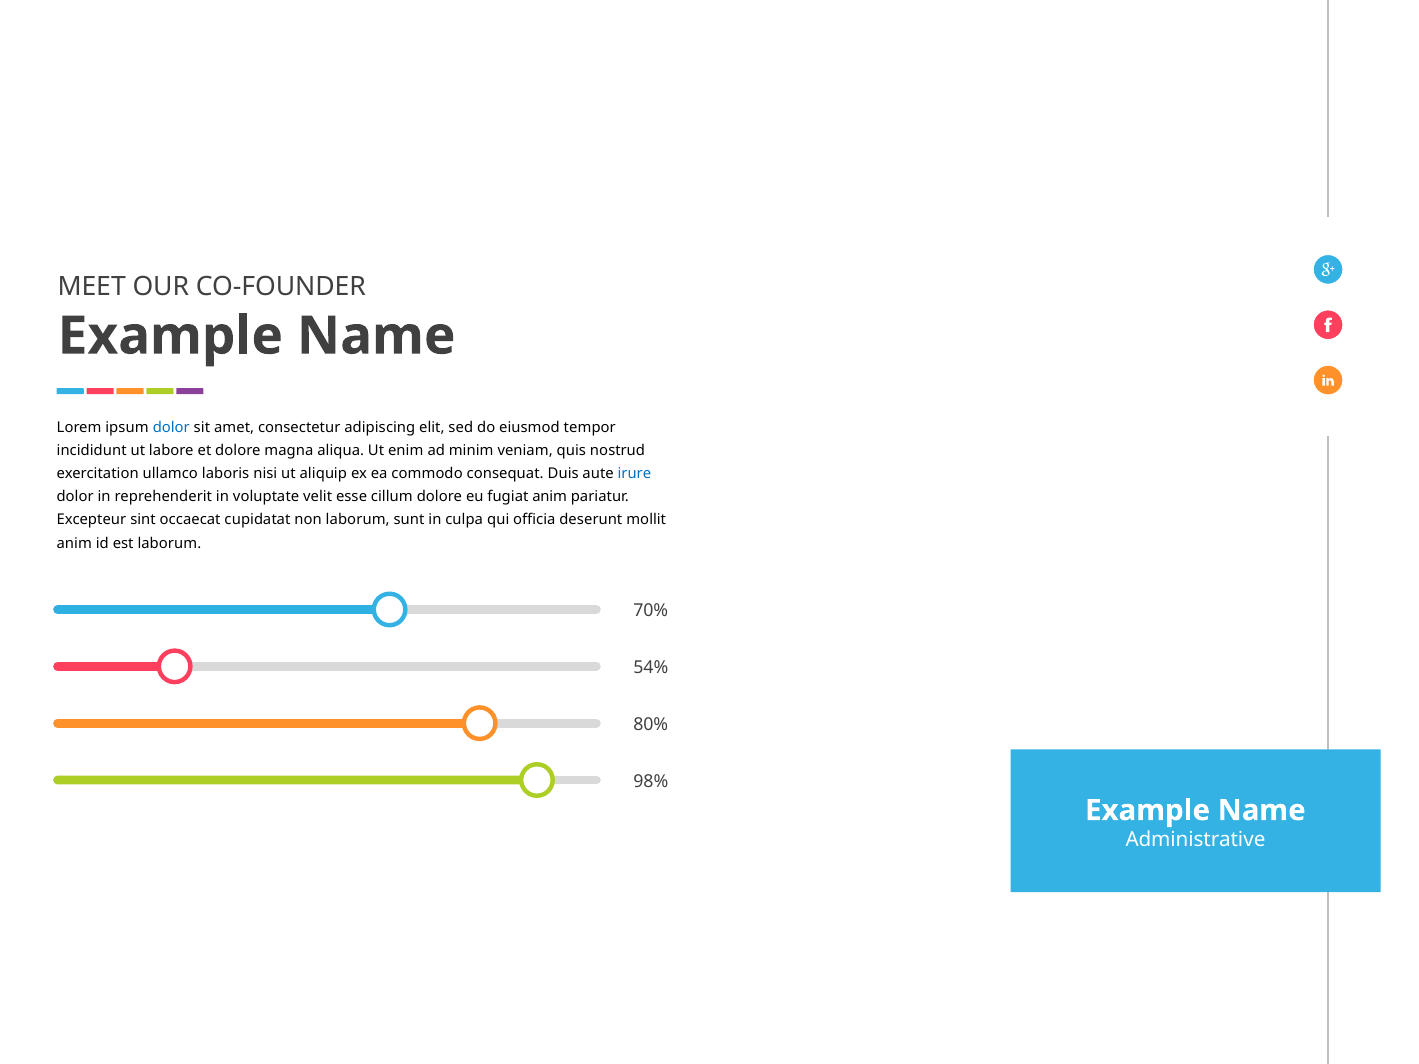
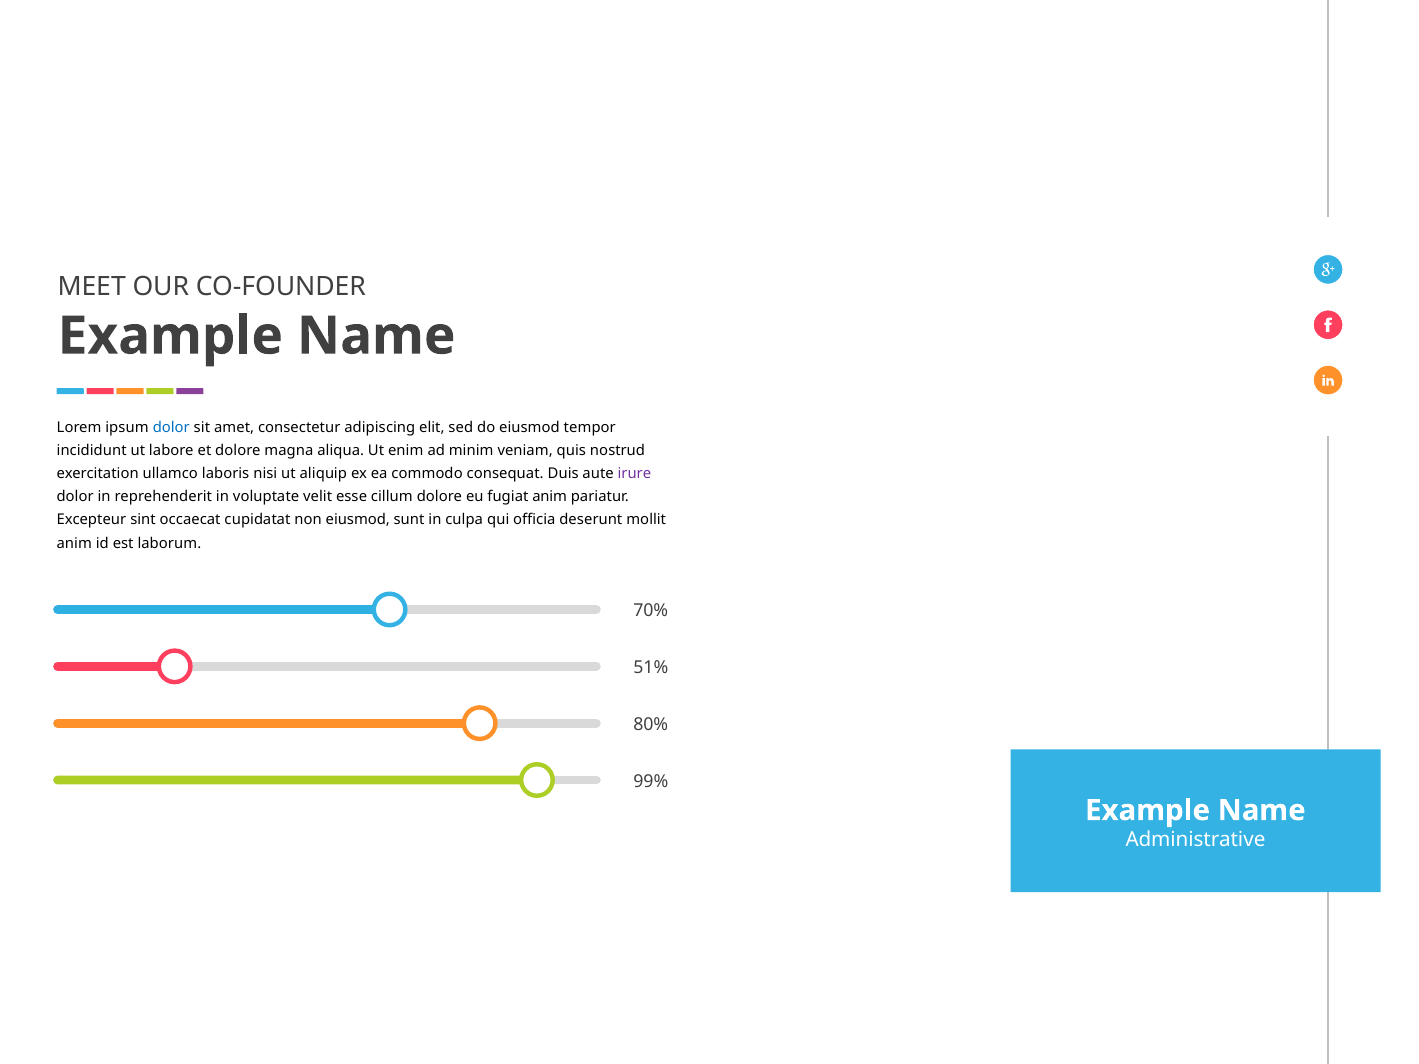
irure colour: blue -> purple
non laborum: laborum -> eiusmod
54%: 54% -> 51%
98%: 98% -> 99%
